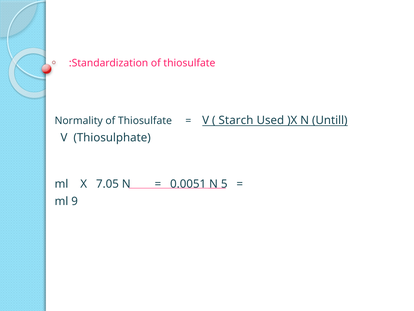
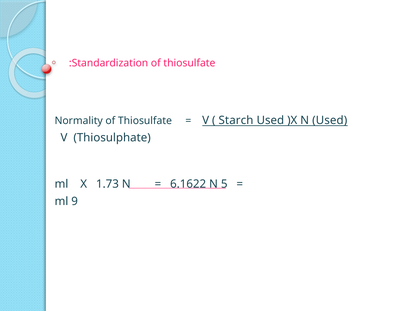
N Untill: Untill -> Used
7.05: 7.05 -> 1.73
0.0051: 0.0051 -> 6.1622
